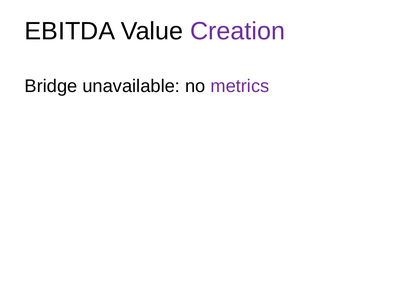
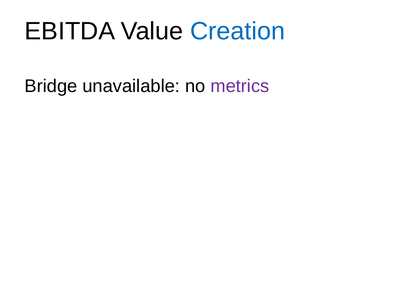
Creation colour: purple -> blue
